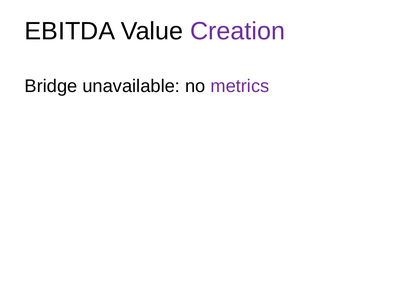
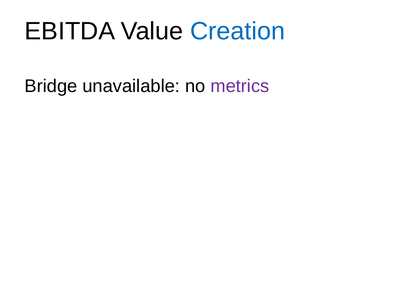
Creation colour: purple -> blue
